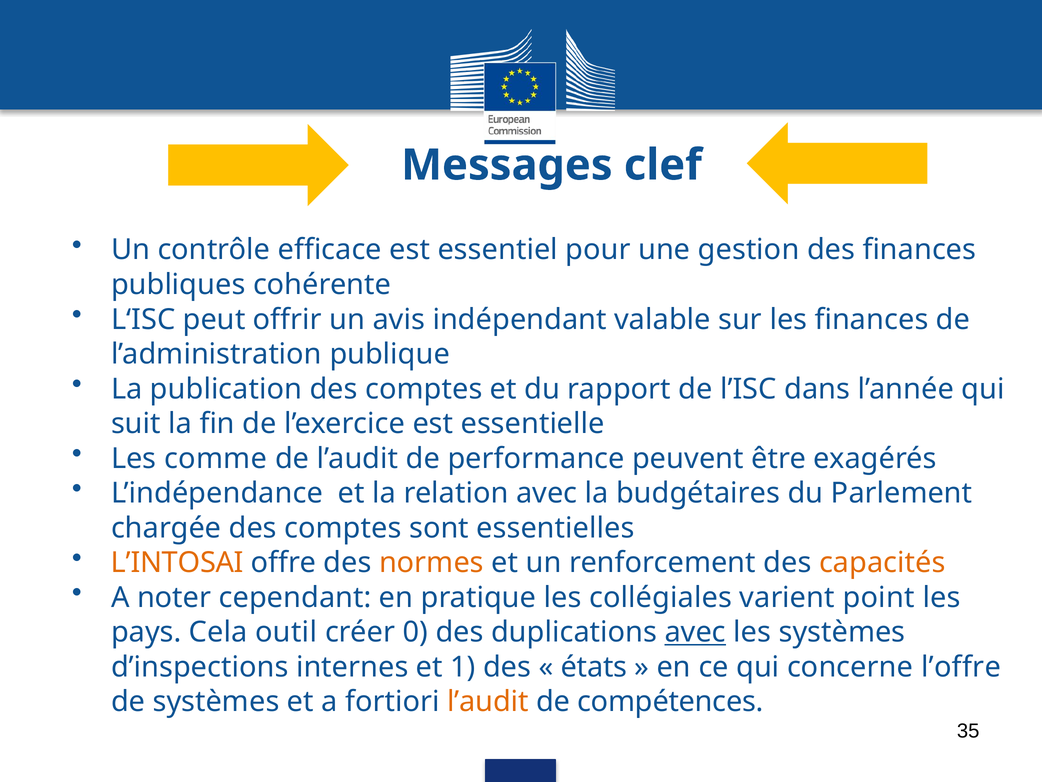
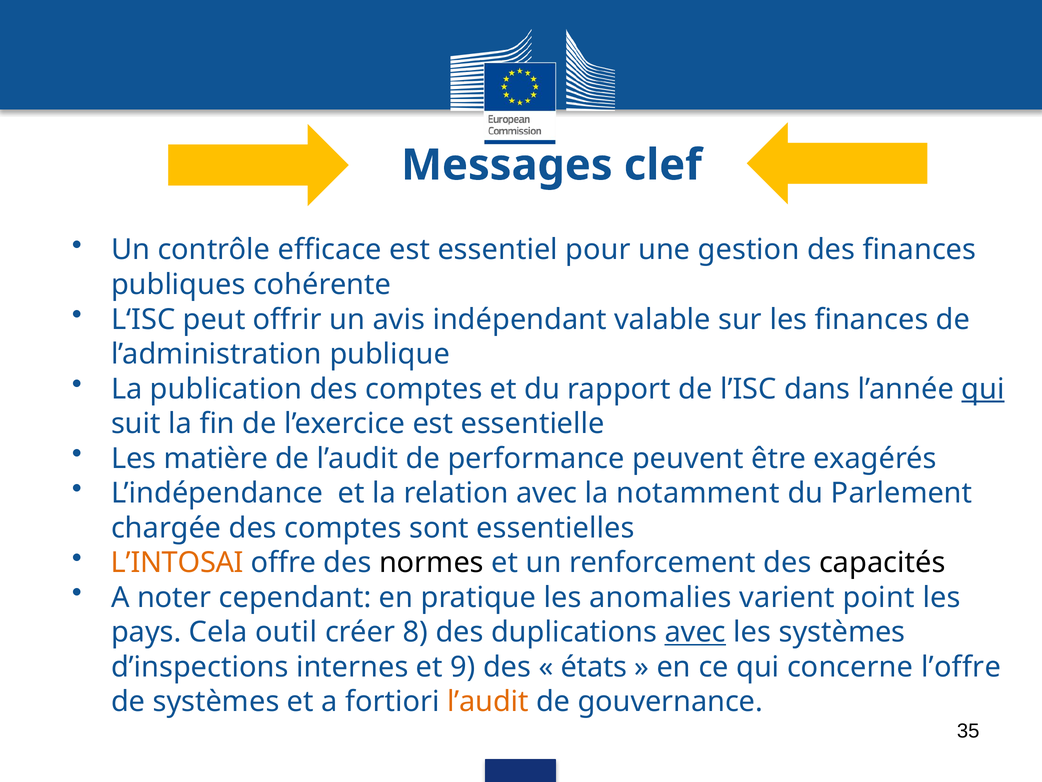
qui at (983, 389) underline: none -> present
comme: comme -> matière
budgétaires: budgétaires -> notamment
normes colour: orange -> black
capacités colour: orange -> black
collégiales: collégiales -> anomalies
0: 0 -> 8
1: 1 -> 9
compétences: compétences -> gouvernance
